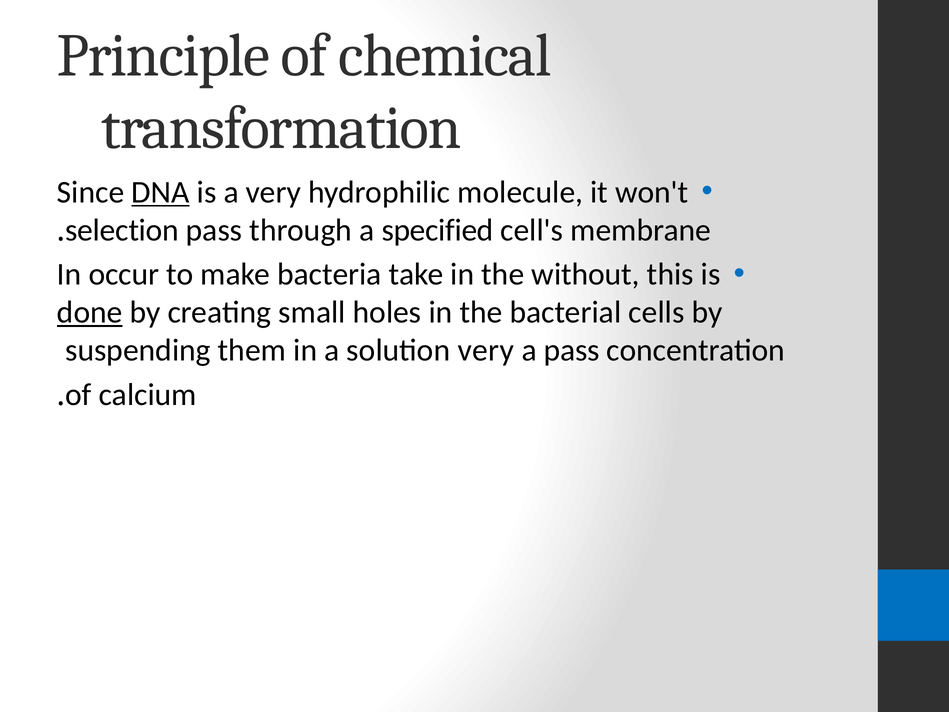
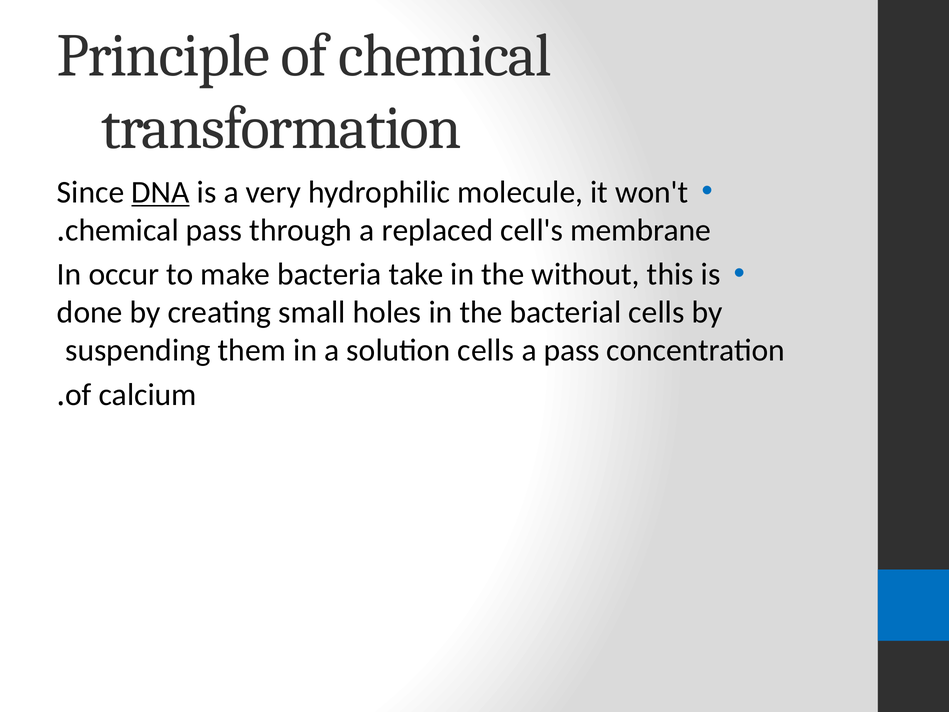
selection at (122, 230): selection -> chemical
specified: specified -> replaced
done underline: present -> none
solution very: very -> cells
